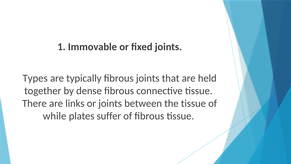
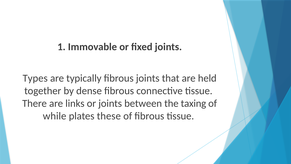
the tissue: tissue -> taxing
suffer: suffer -> these
